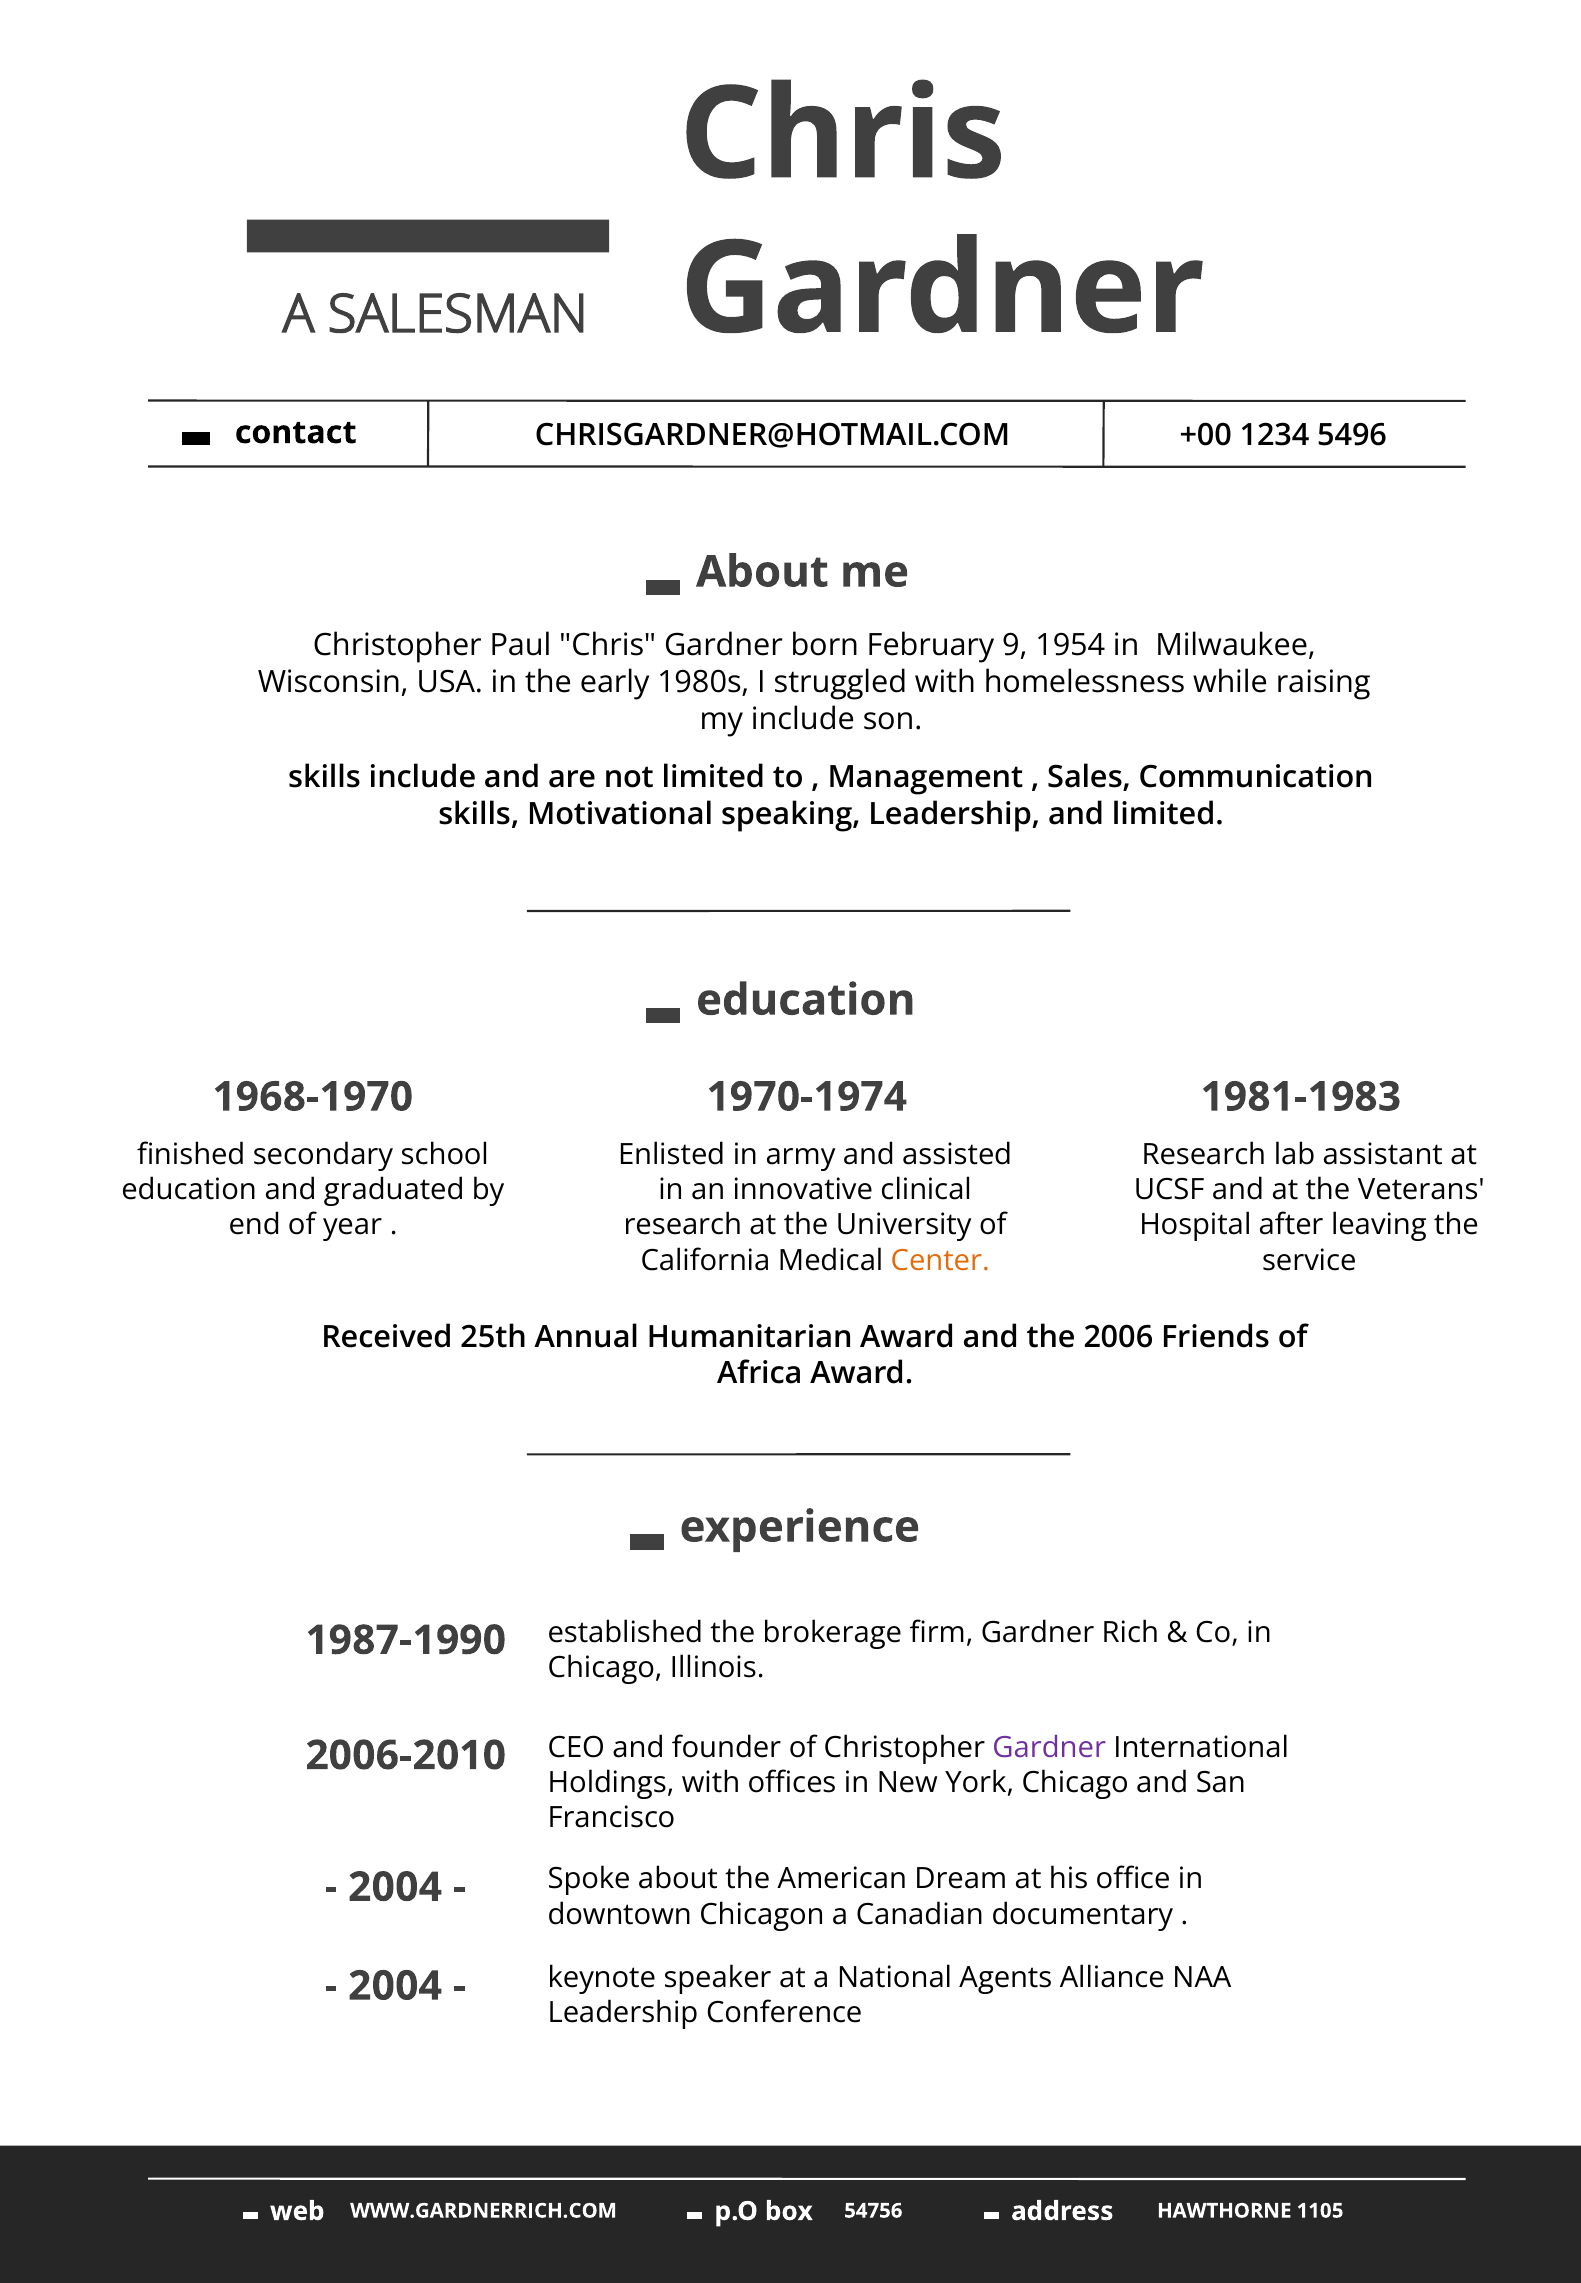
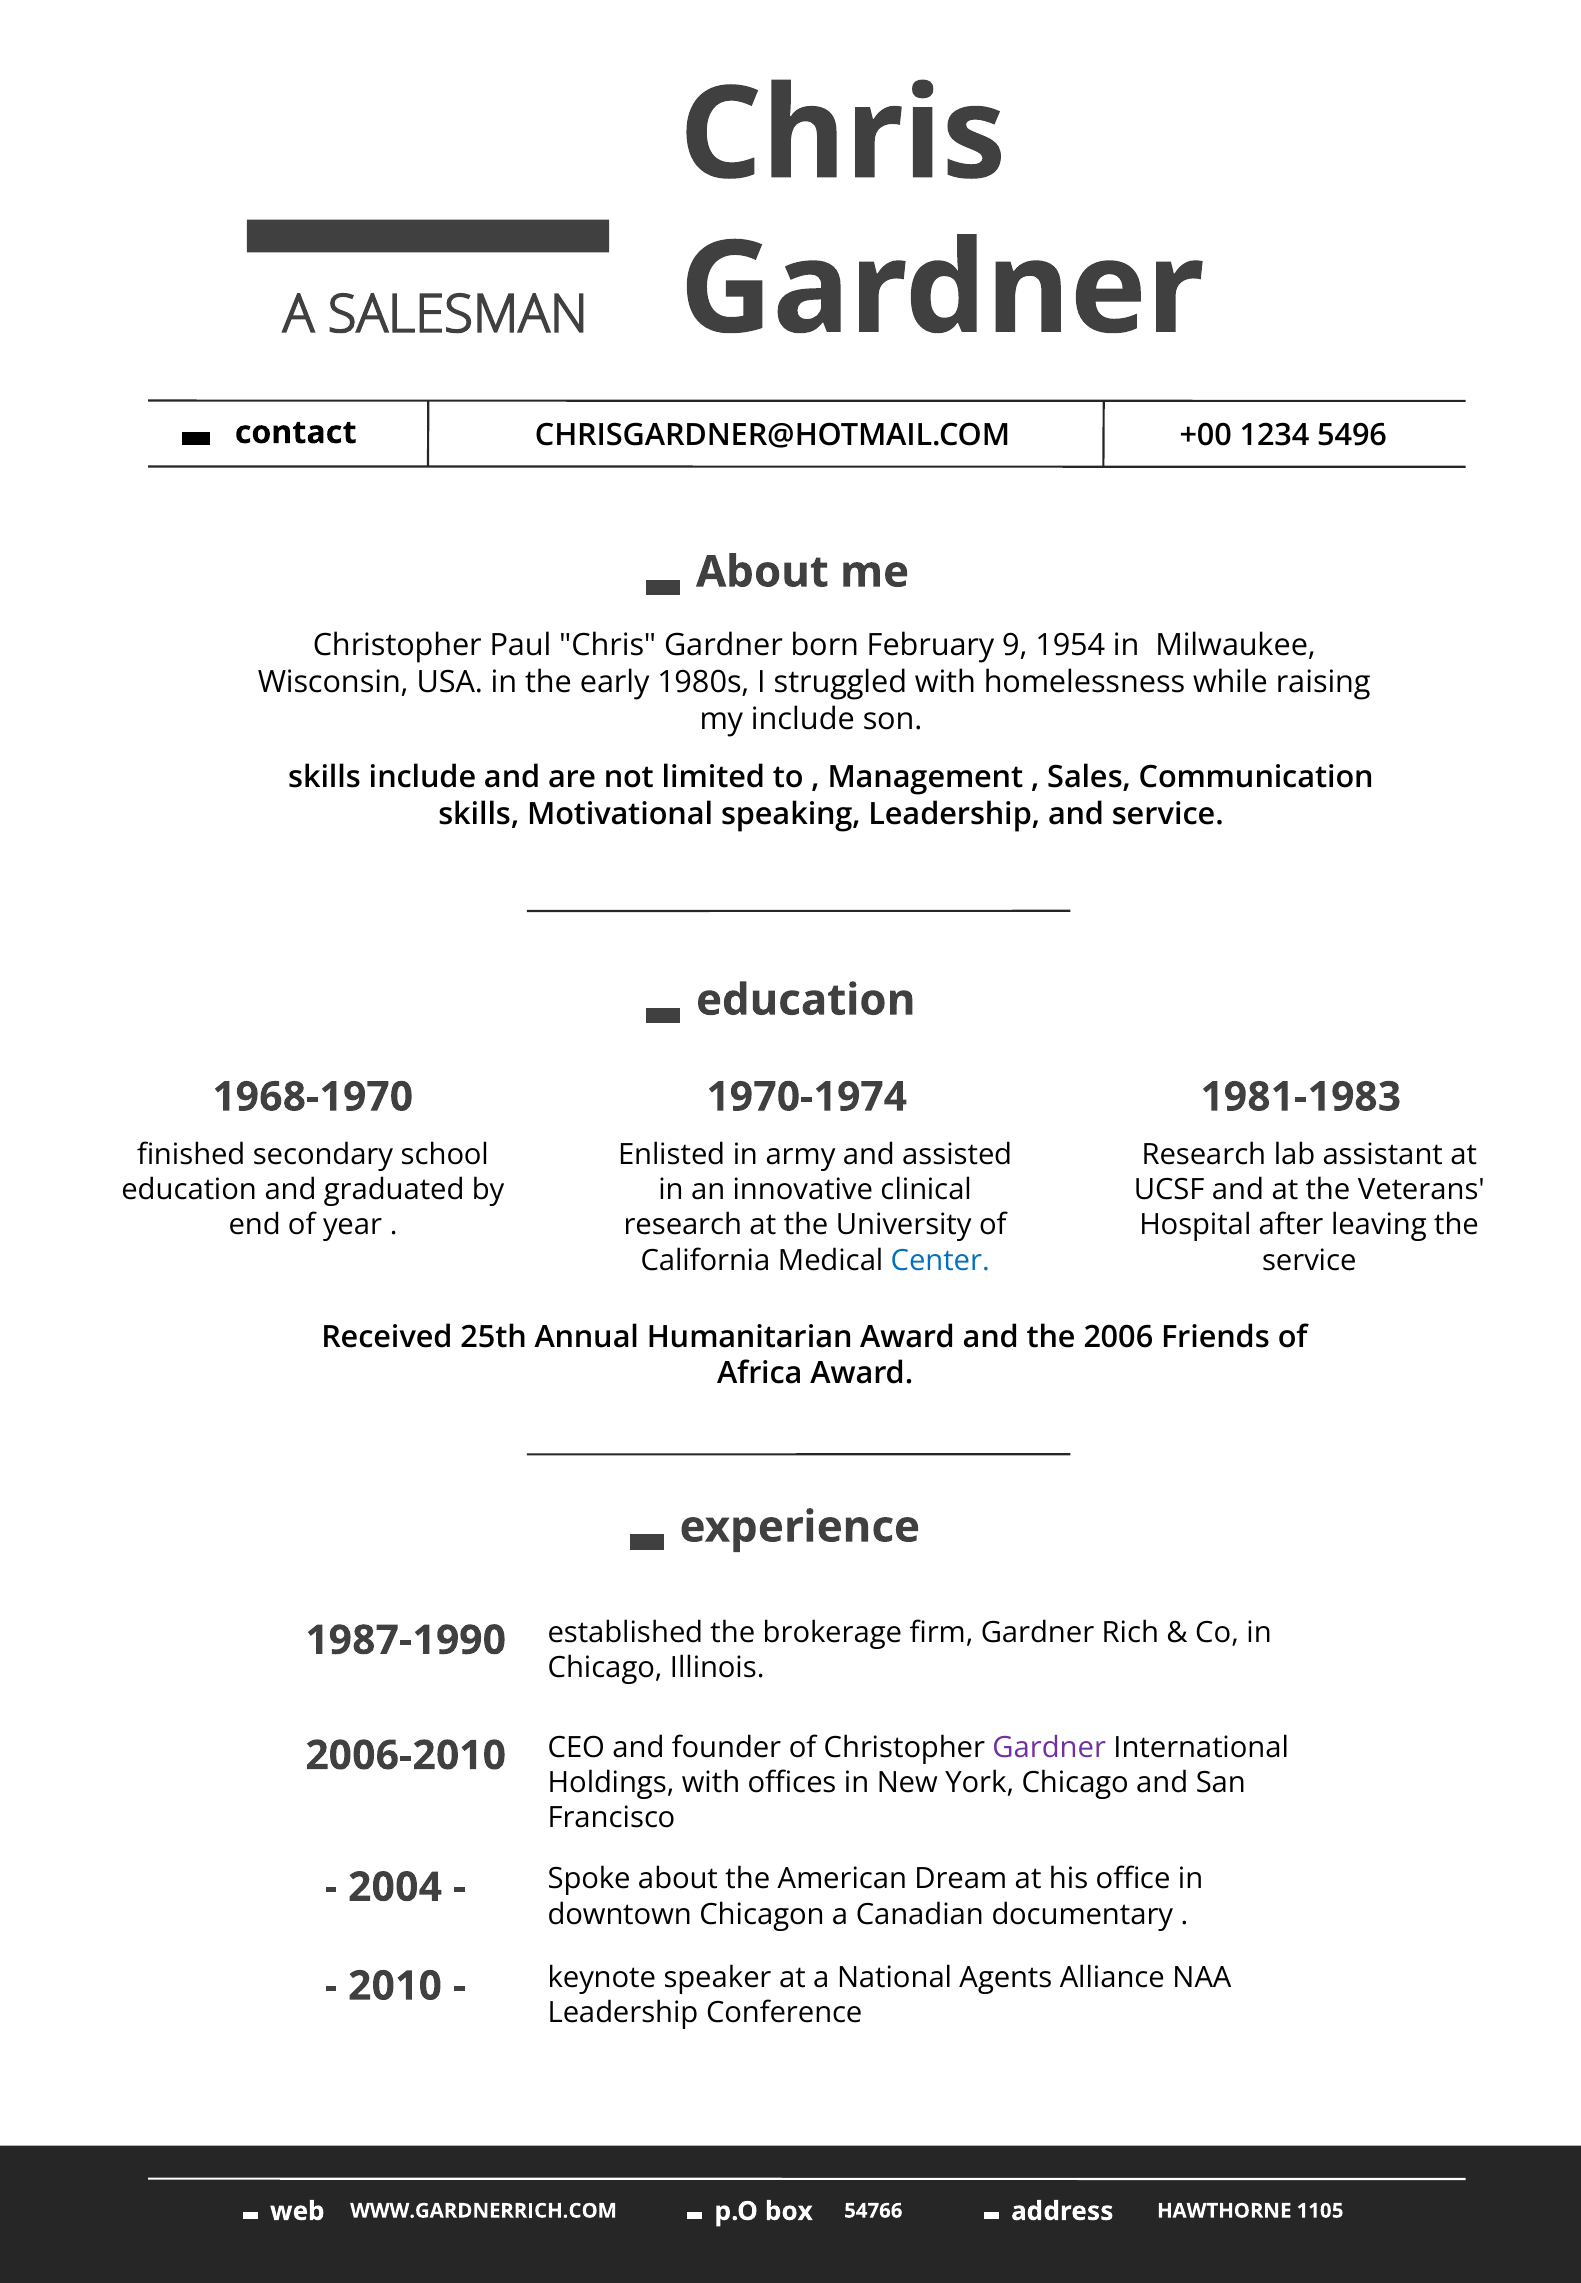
and limited: limited -> service
Center colour: orange -> blue
2004 at (395, 1987): 2004 -> 2010
54756: 54756 -> 54766
